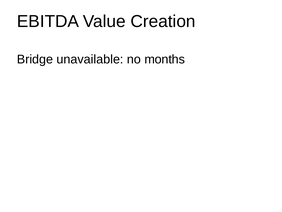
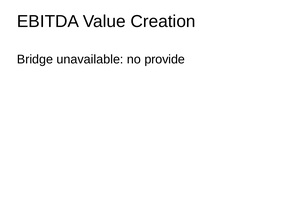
months: months -> provide
